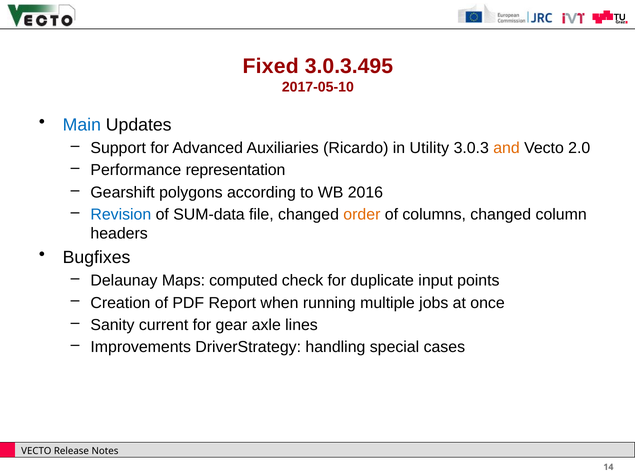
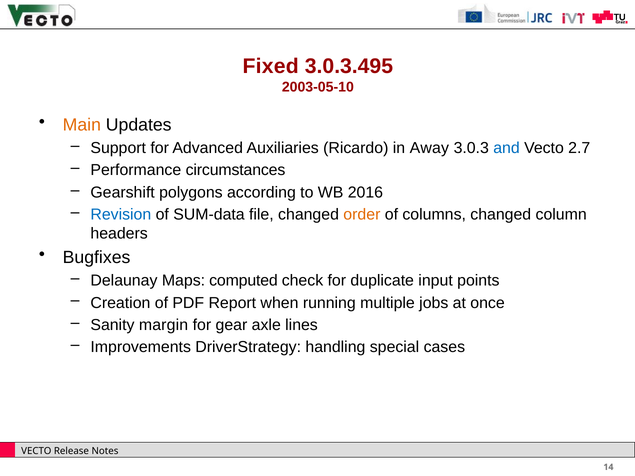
2017-05-10: 2017-05-10 -> 2003-05-10
Main colour: blue -> orange
Utility: Utility -> Away
and colour: orange -> blue
2.0: 2.0 -> 2.7
representation: representation -> circumstances
current: current -> margin
